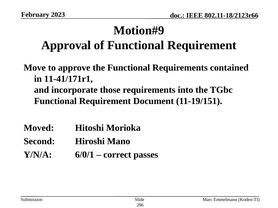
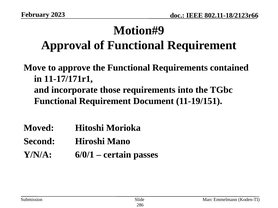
11-41/171r1: 11-41/171r1 -> 11-17/171r1
correct: correct -> certain
